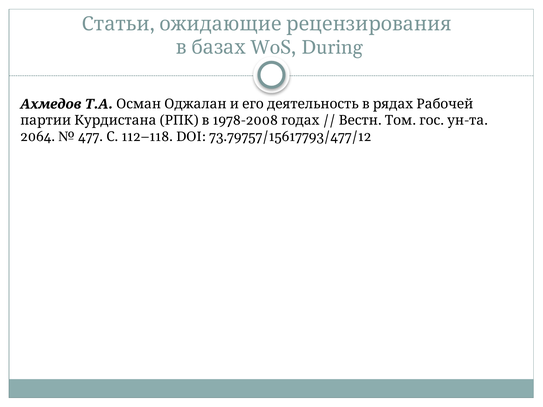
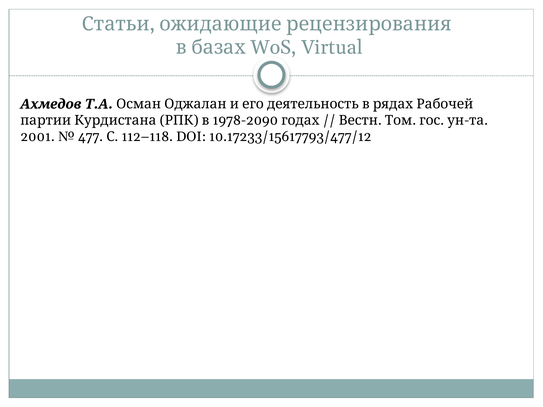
During: During -> Virtual
1978-2008: 1978-2008 -> 1978-2090
2064: 2064 -> 2001
73.79757/15617793/477/12: 73.79757/15617793/477/12 -> 10.17233/15617793/477/12
